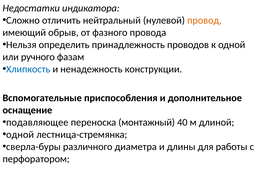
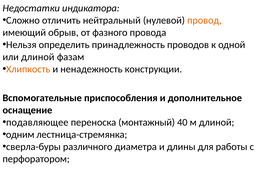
или ручного: ручного -> длиной
Хлипкость colour: blue -> orange
одной at (20, 135): одной -> одним
